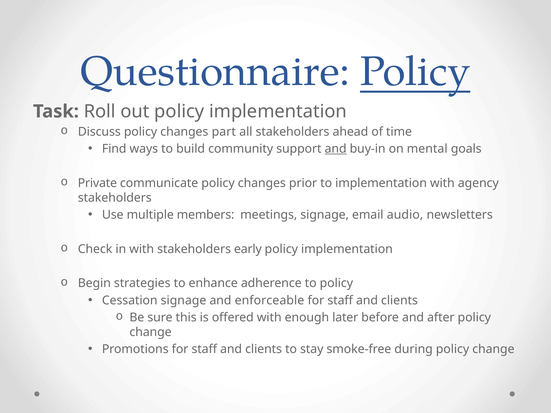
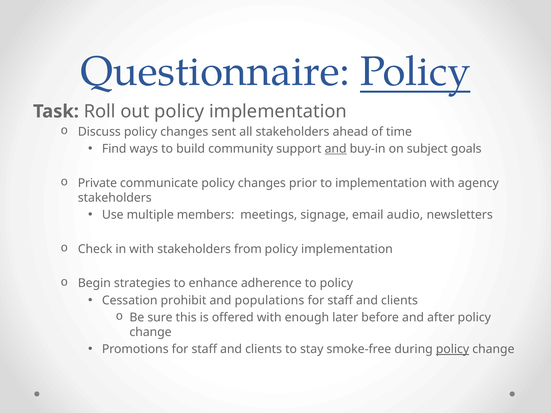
part: part -> sent
mental: mental -> subject
early: early -> from
Cessation signage: signage -> prohibit
enforceable: enforceable -> populations
policy at (453, 349) underline: none -> present
